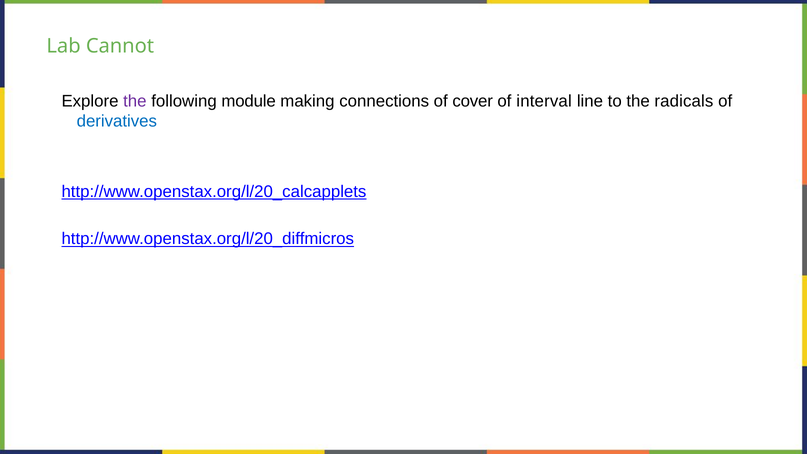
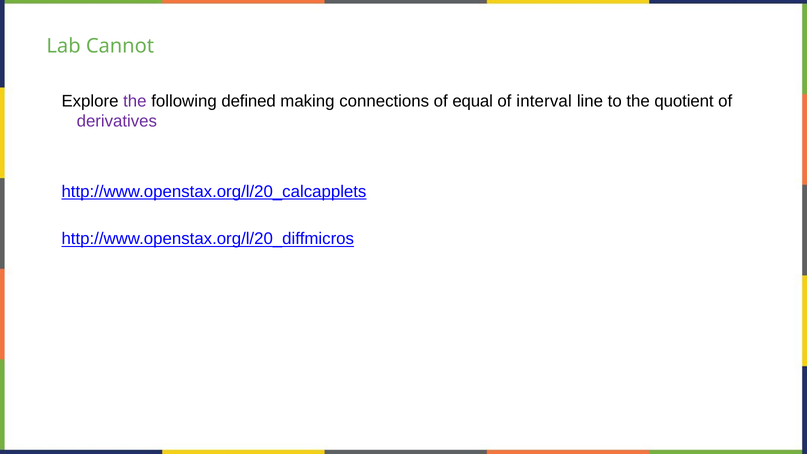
module: module -> defined
cover: cover -> equal
radicals: radicals -> quotient
derivatives colour: blue -> purple
